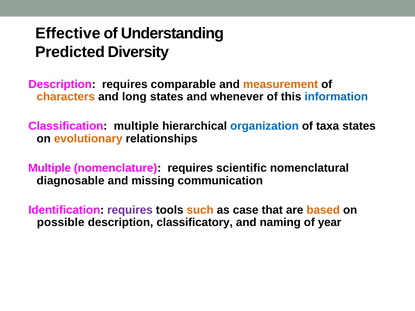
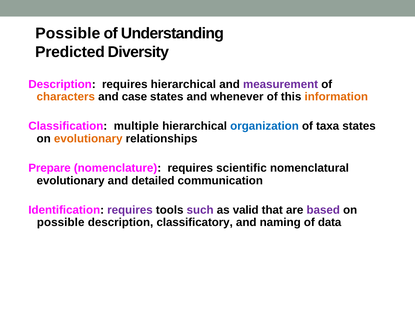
Effective at (68, 33): Effective -> Possible
requires comparable: comparable -> hierarchical
measurement colour: orange -> purple
long: long -> case
information colour: blue -> orange
Multiple at (50, 168): Multiple -> Prepare
diagnosable at (71, 181): diagnosable -> evolutionary
missing: missing -> detailed
such colour: orange -> purple
case: case -> valid
based colour: orange -> purple
year: year -> data
